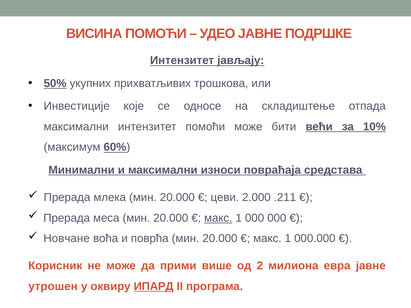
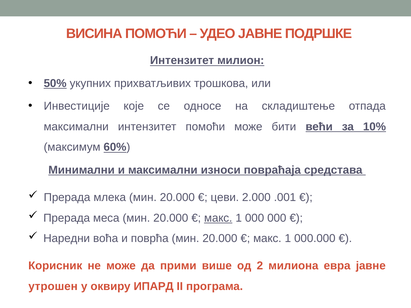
јављају: јављају -> милион
.211: .211 -> .001
Новчане: Новчане -> Наредни
ИПАРД underline: present -> none
